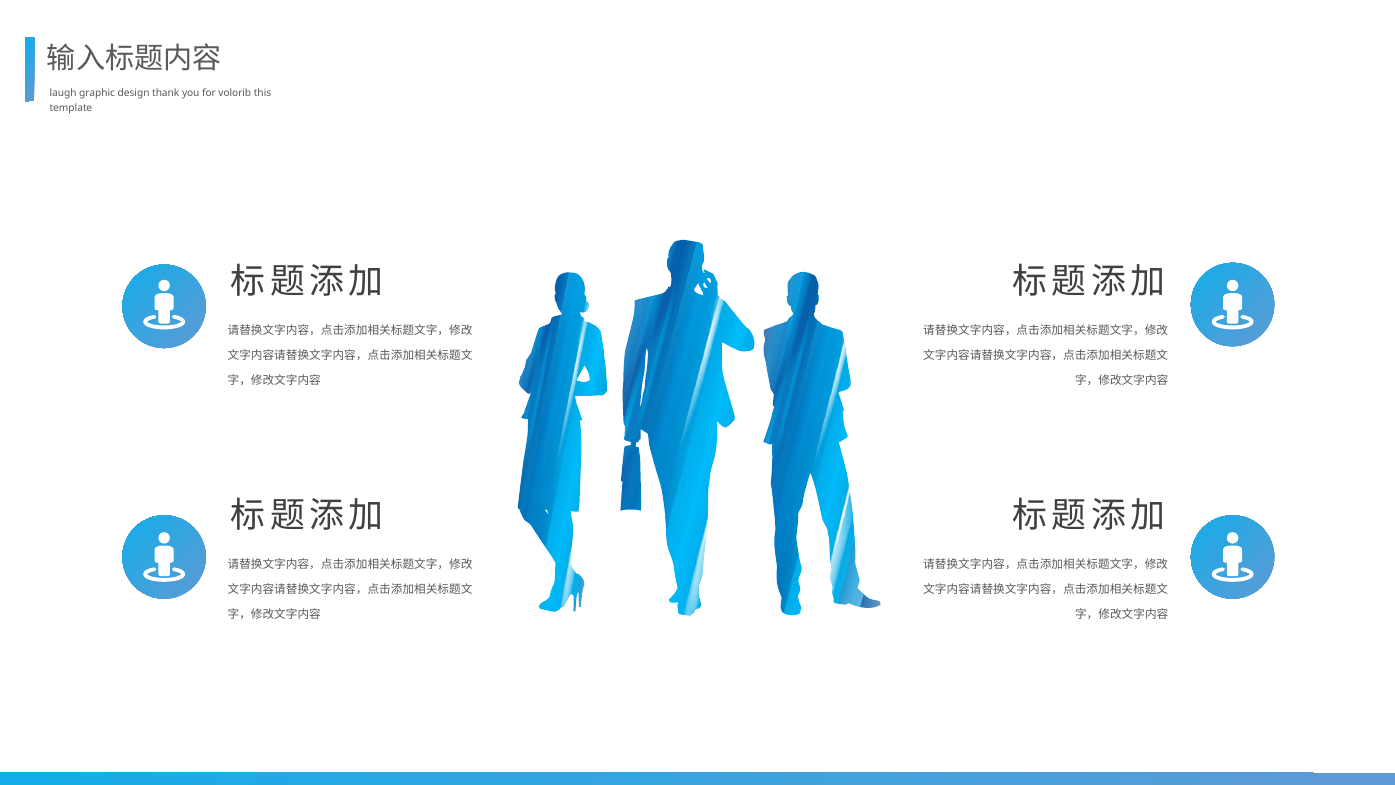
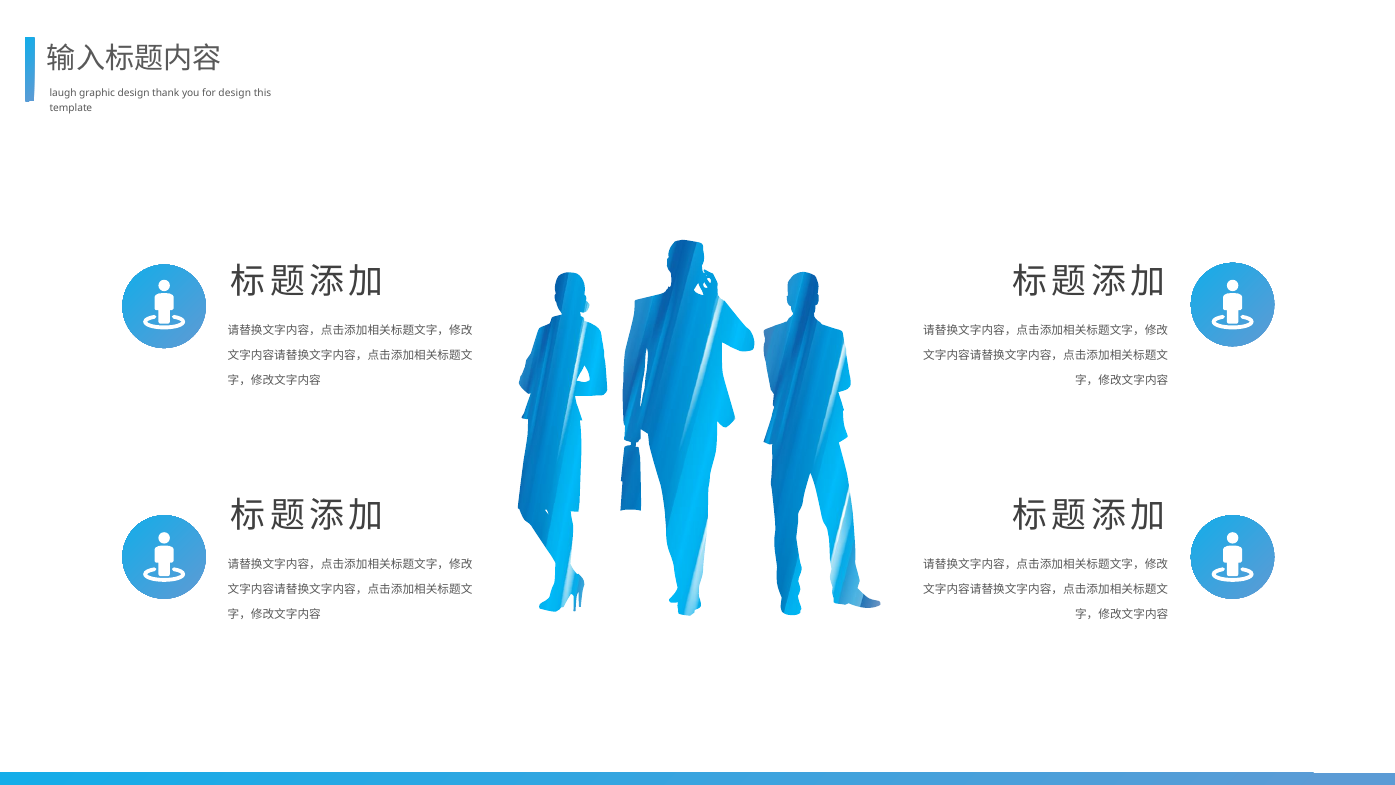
for volorib: volorib -> design
